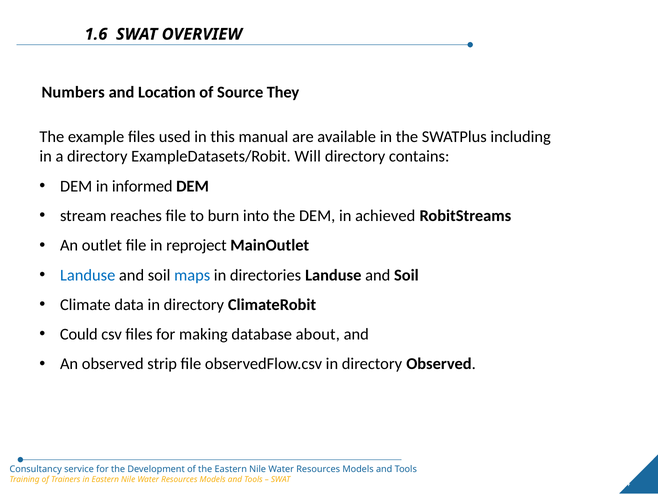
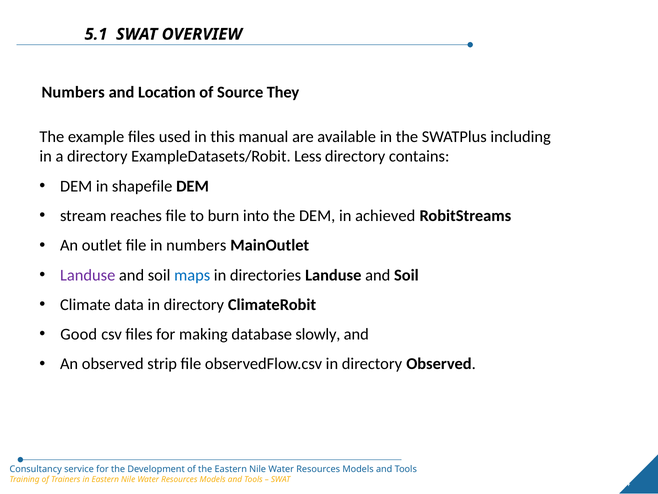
1.6: 1.6 -> 5.1
Will: Will -> Less
informed: informed -> shapefile
in reproject: reproject -> numbers
Landuse at (88, 275) colour: blue -> purple
Could: Could -> Good
about: about -> slowly
